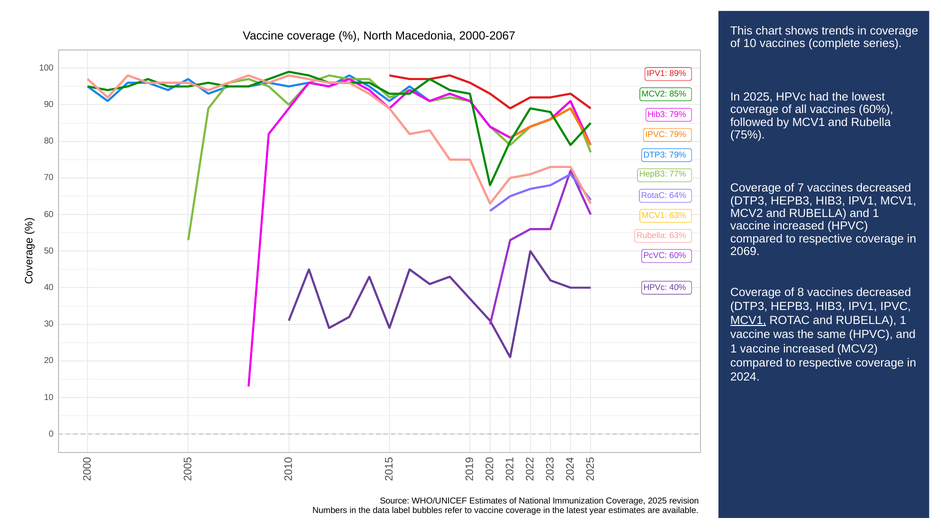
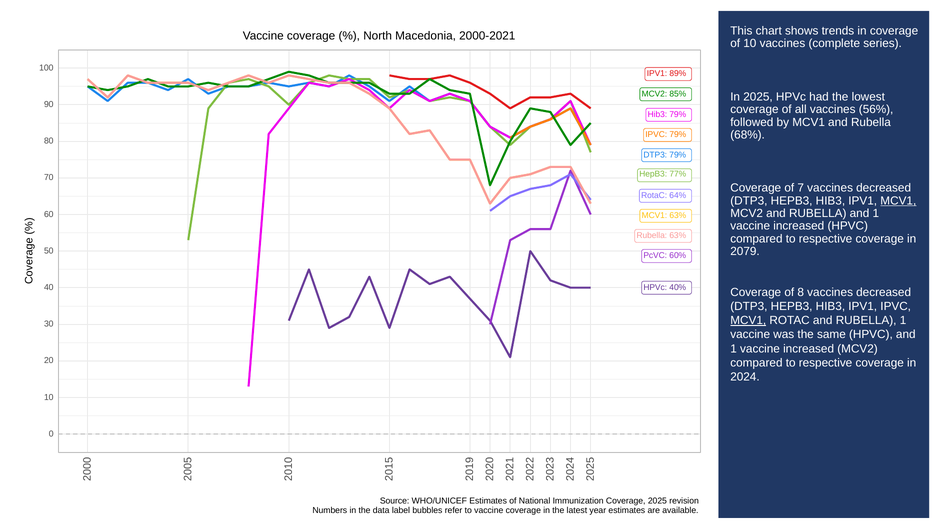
2000-2067: 2000-2067 -> 2000-2021
vaccines 60%: 60% -> 56%
75%: 75% -> 68%
MCV1 at (898, 201) underline: none -> present
2069: 2069 -> 2079
